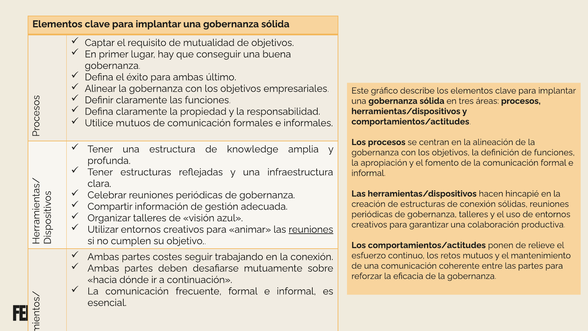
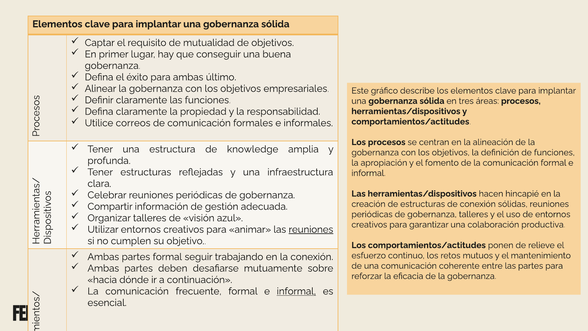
Utilice mutuos: mutuos -> correos
partes costes: costes -> formal
informal at (296, 291) underline: none -> present
